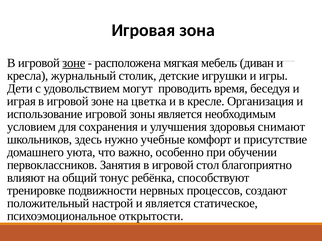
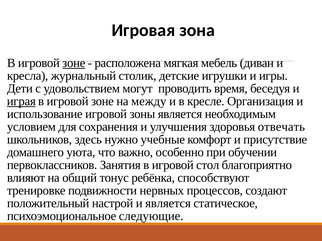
играя underline: none -> present
цветка: цветка -> между
снимают: снимают -> отвечать
открытости: открытости -> следующие
